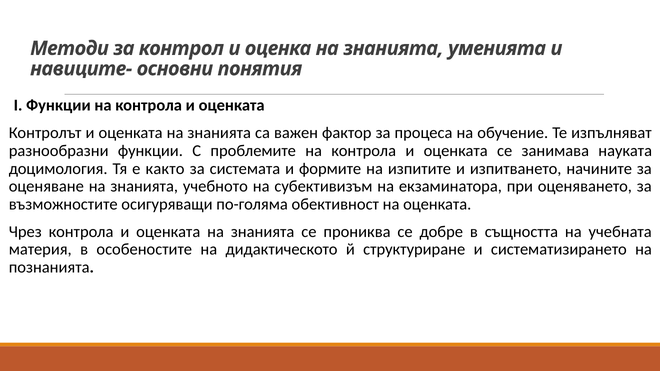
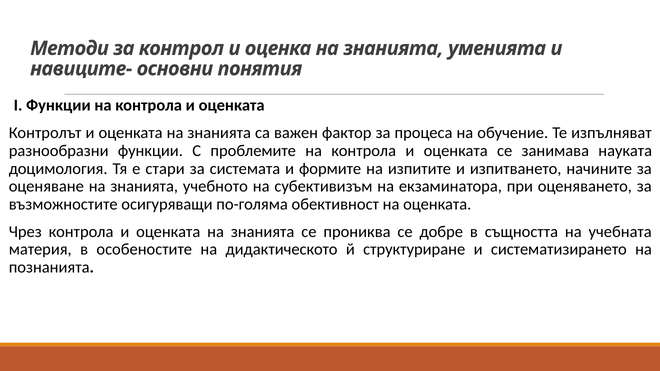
както: както -> стари
